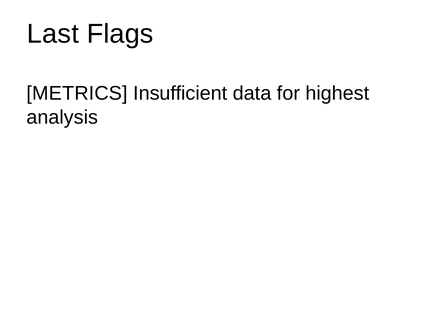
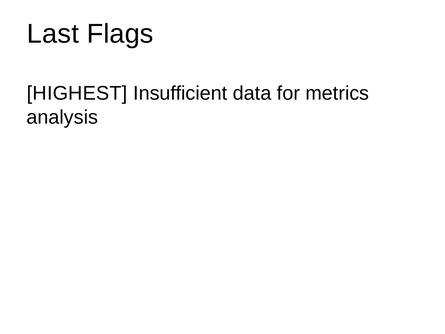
METRICS: METRICS -> HIGHEST
highest: highest -> metrics
